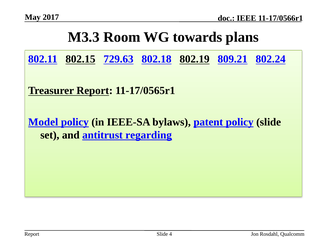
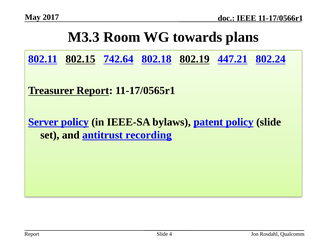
729.63: 729.63 -> 742.64
809.21: 809.21 -> 447.21
Model: Model -> Server
regarding: regarding -> recording
